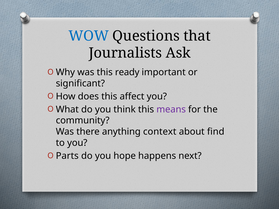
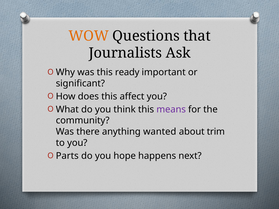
WOW colour: blue -> orange
context: context -> wanted
find: find -> trim
